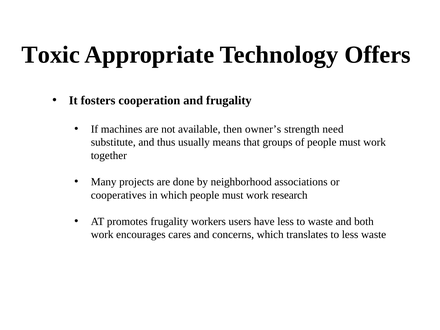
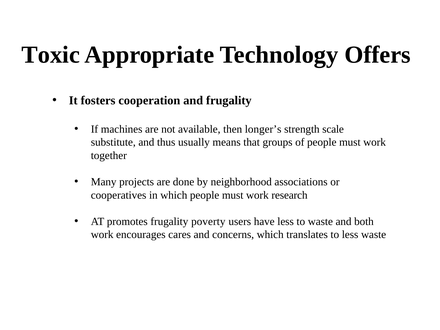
owner’s: owner’s -> longer’s
need: need -> scale
workers: workers -> poverty
